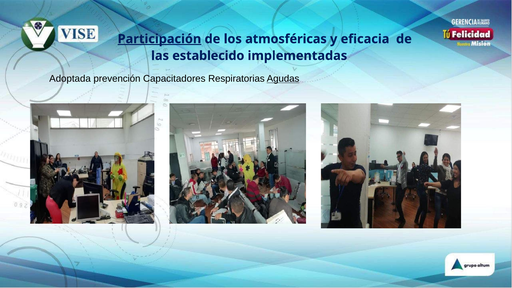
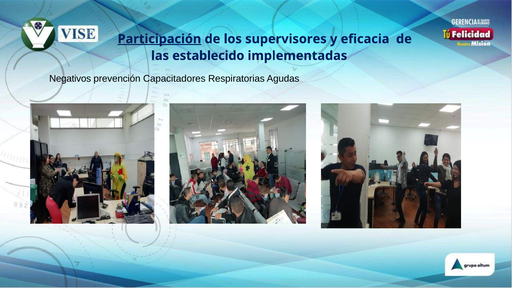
atmosféricas: atmosféricas -> supervisores
Adoptada: Adoptada -> Negativos
Agudas underline: present -> none
